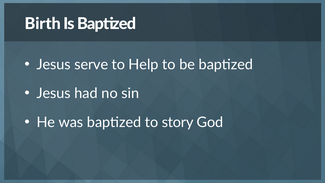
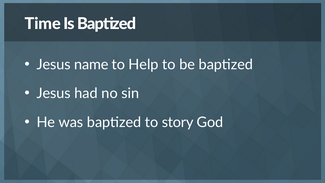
Birth: Birth -> Time
serve: serve -> name
